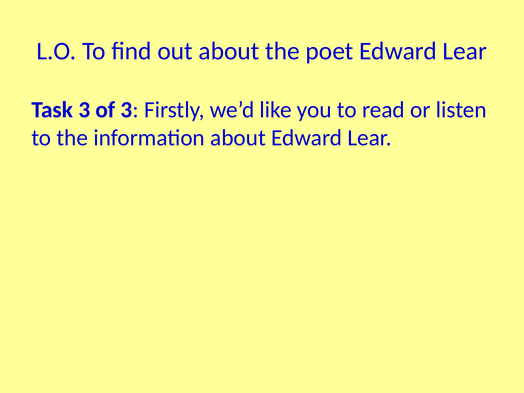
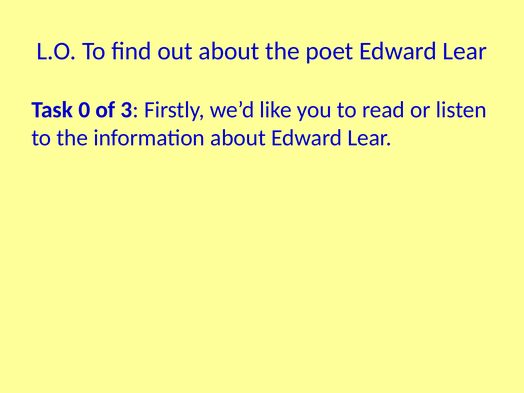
Task 3: 3 -> 0
